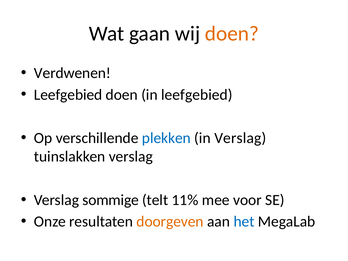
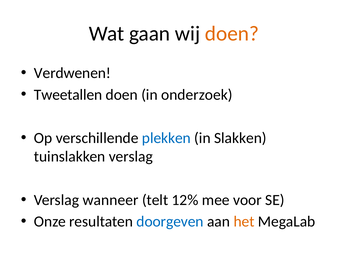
Leefgebied at (68, 95): Leefgebied -> Tweetallen
in leefgebied: leefgebied -> onderzoek
in Verslag: Verslag -> Slakken
sommige: sommige -> wanneer
11%: 11% -> 12%
doorgeven colour: orange -> blue
het colour: blue -> orange
